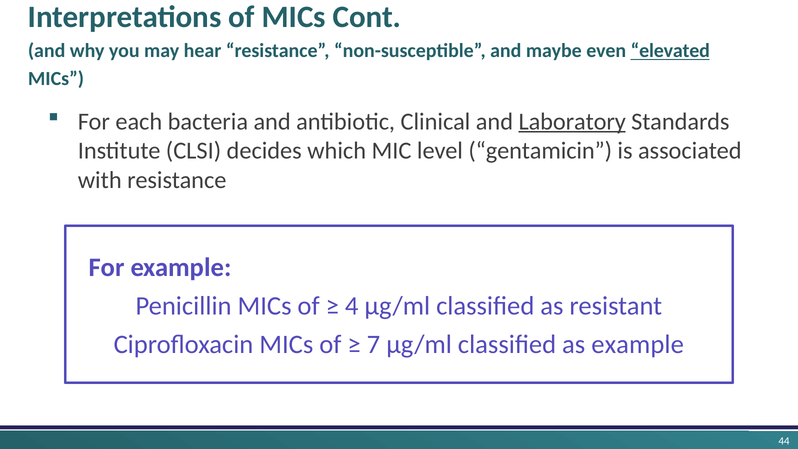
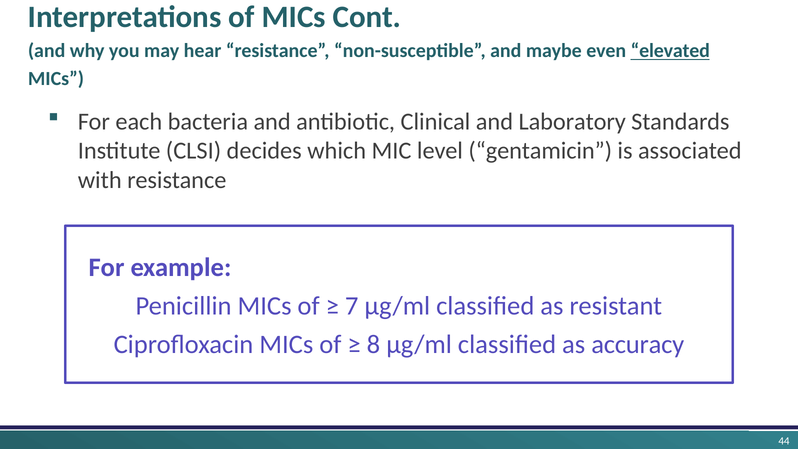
Laboratory underline: present -> none
4: 4 -> 7
7: 7 -> 8
as example: example -> accuracy
